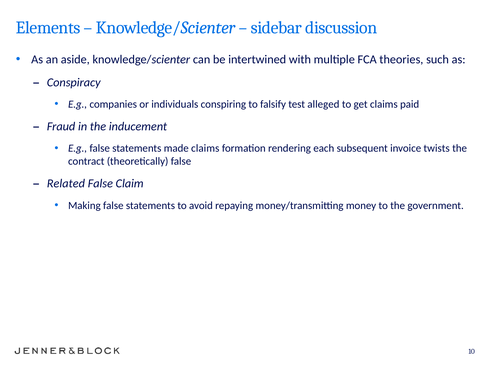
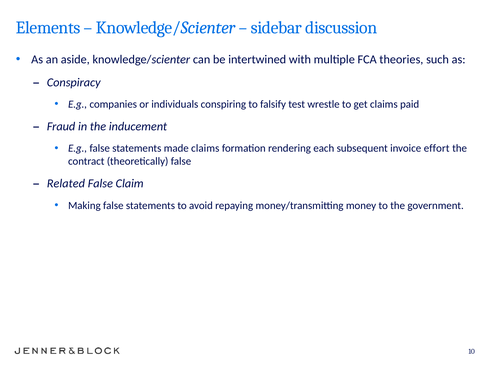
alleged: alleged -> wrestle
twists: twists -> effort
